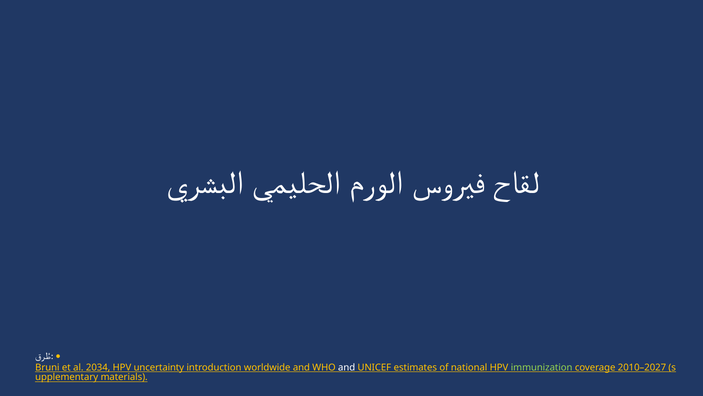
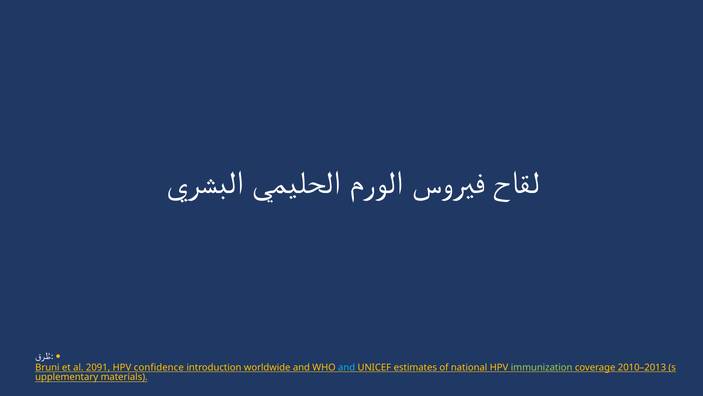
2034: 2034 -> 2091
uncertainty: uncertainty -> confidence
and at (347, 367) colour: white -> light blue
2010–2027: 2010–2027 -> 2010–2013
